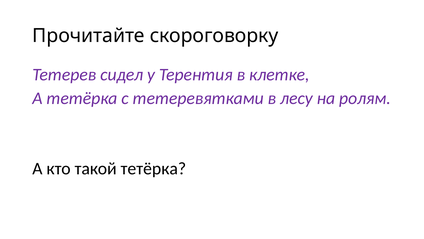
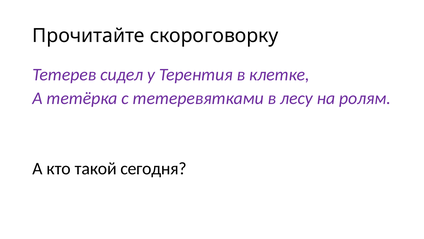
такой тетёрка: тетёрка -> сегодня
